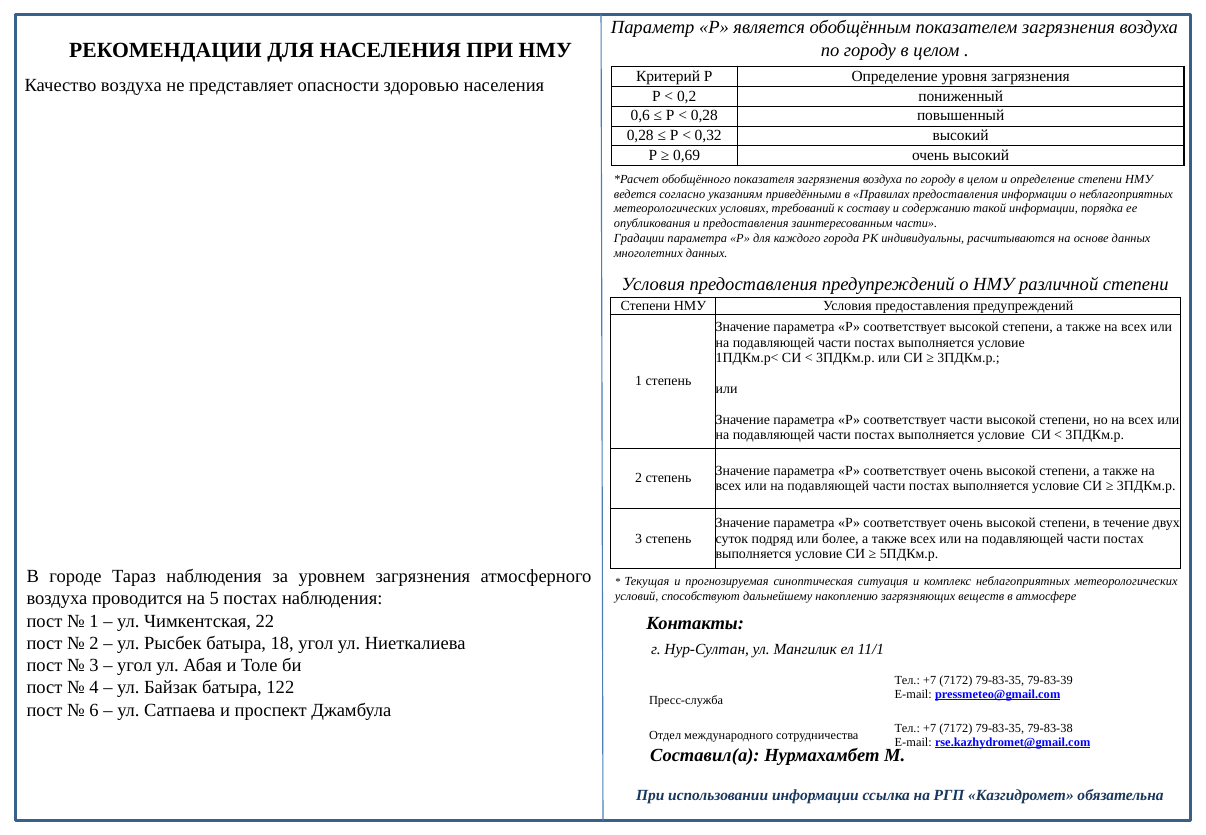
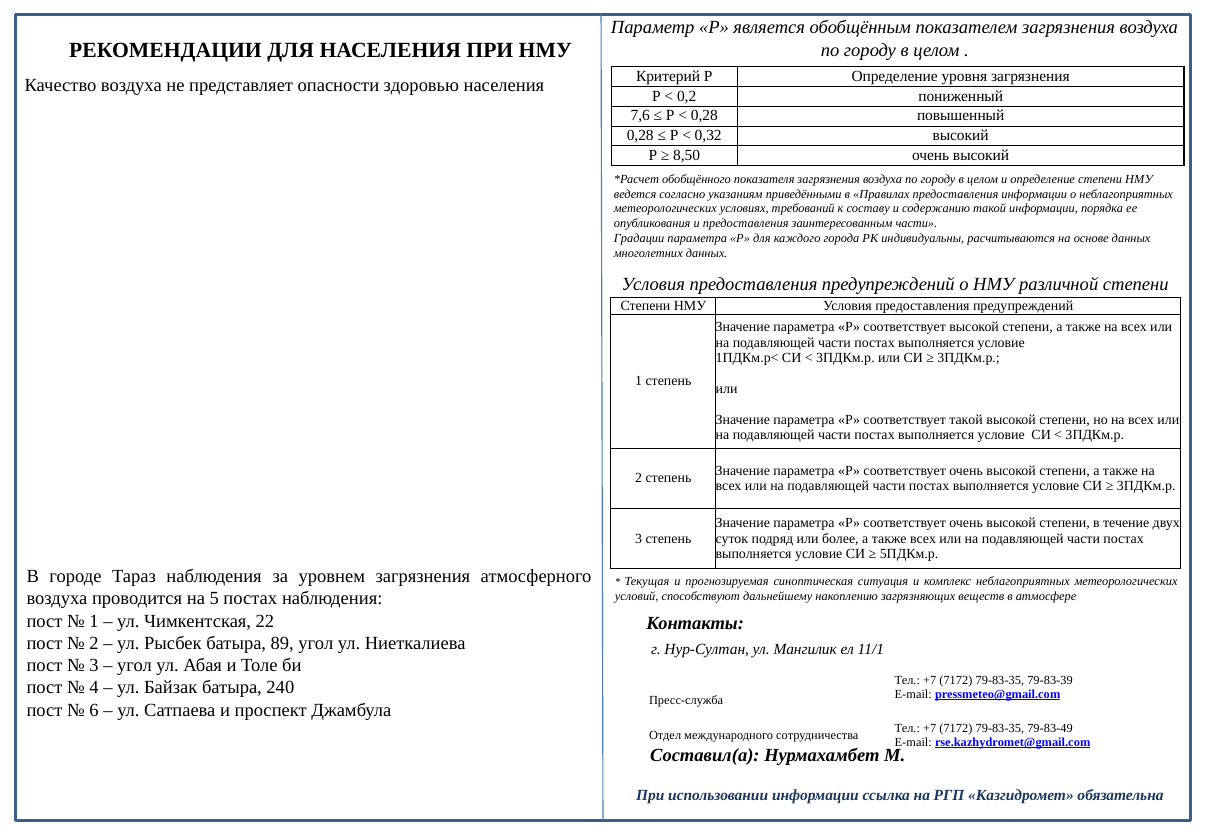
0,6: 0,6 -> 7,6
0,69: 0,69 -> 8,50
соответствует части: части -> такой
18: 18 -> 89
122: 122 -> 240
79-83-38: 79-83-38 -> 79-83-49
